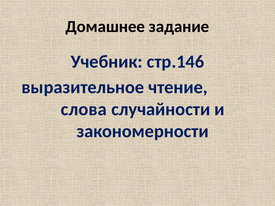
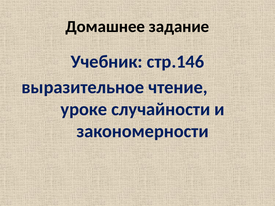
слова: слова -> уроке
